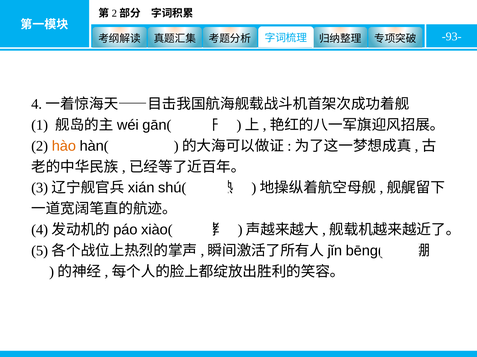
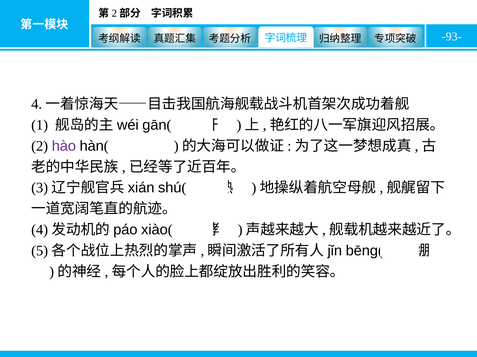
hào colour: orange -> purple
